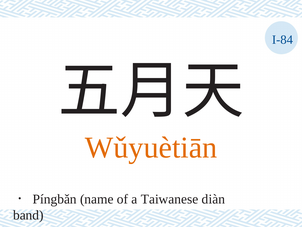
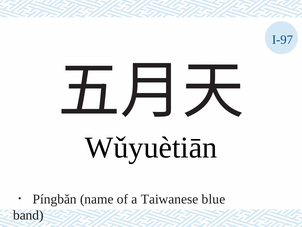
I-84: I-84 -> I-97
Wǔyuètiān colour: orange -> black
diàn: diàn -> blue
